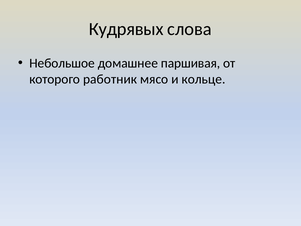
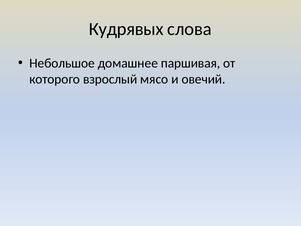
работник: работник -> взрослый
кольце: кольце -> овечий
